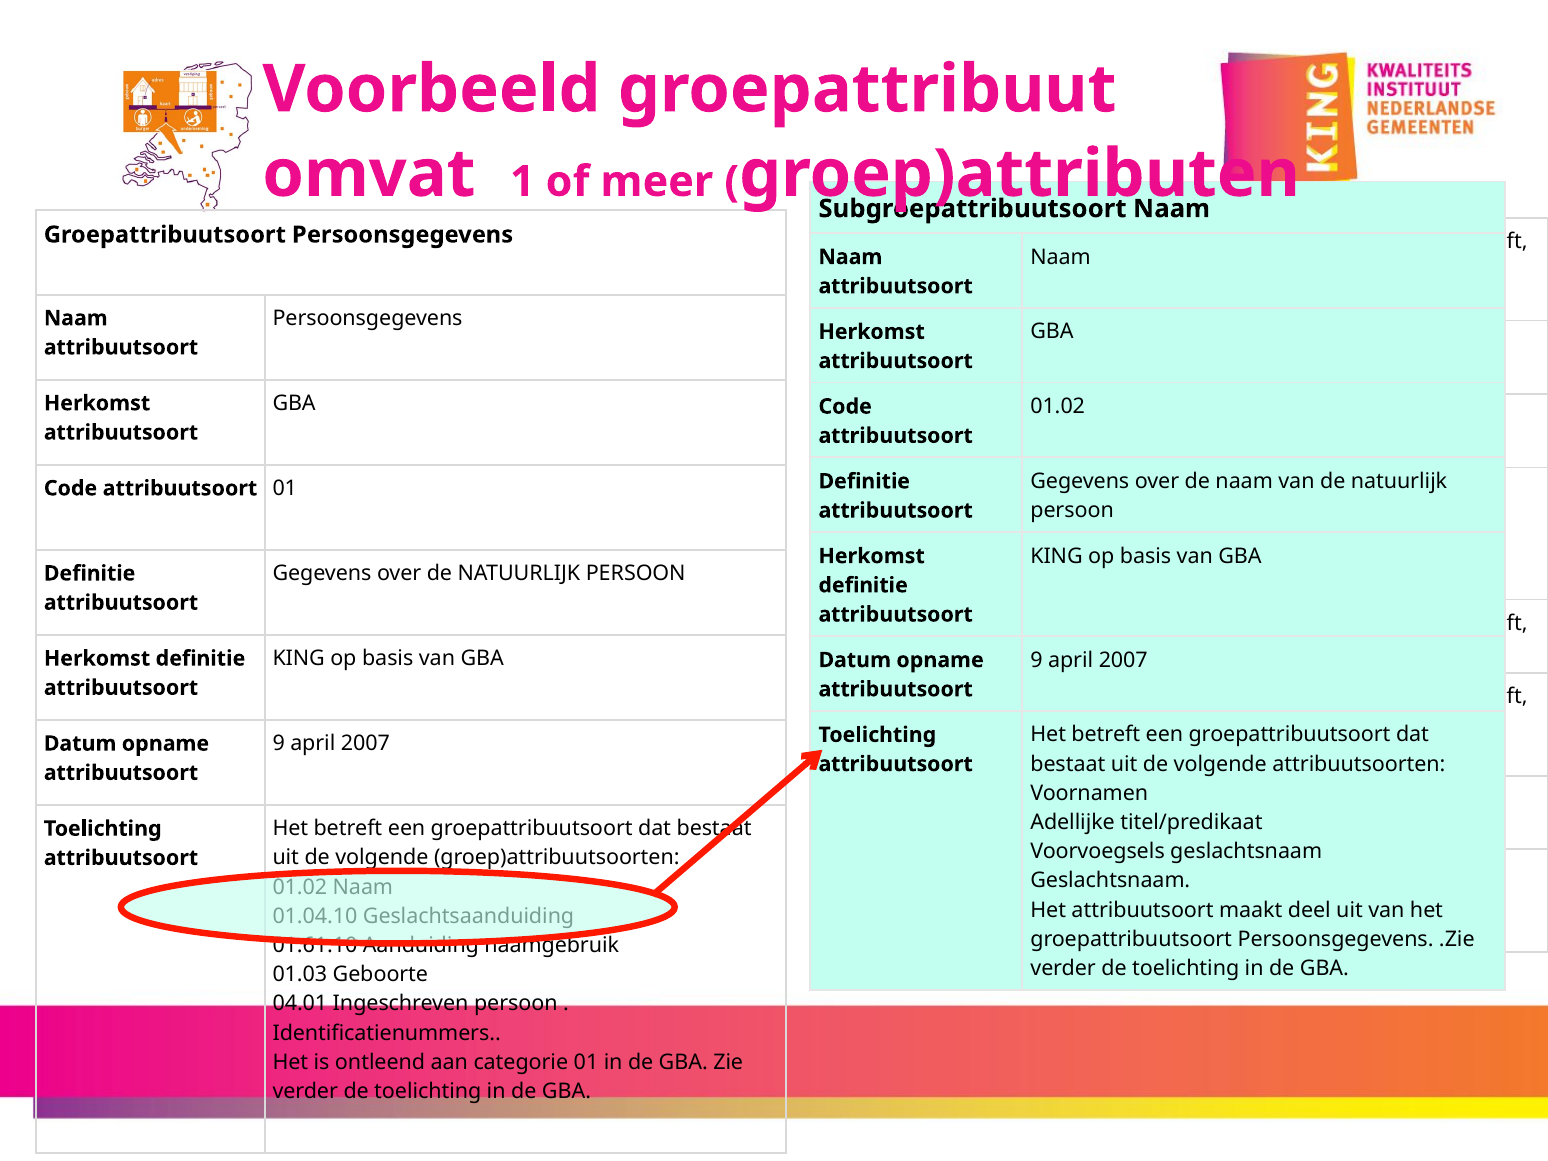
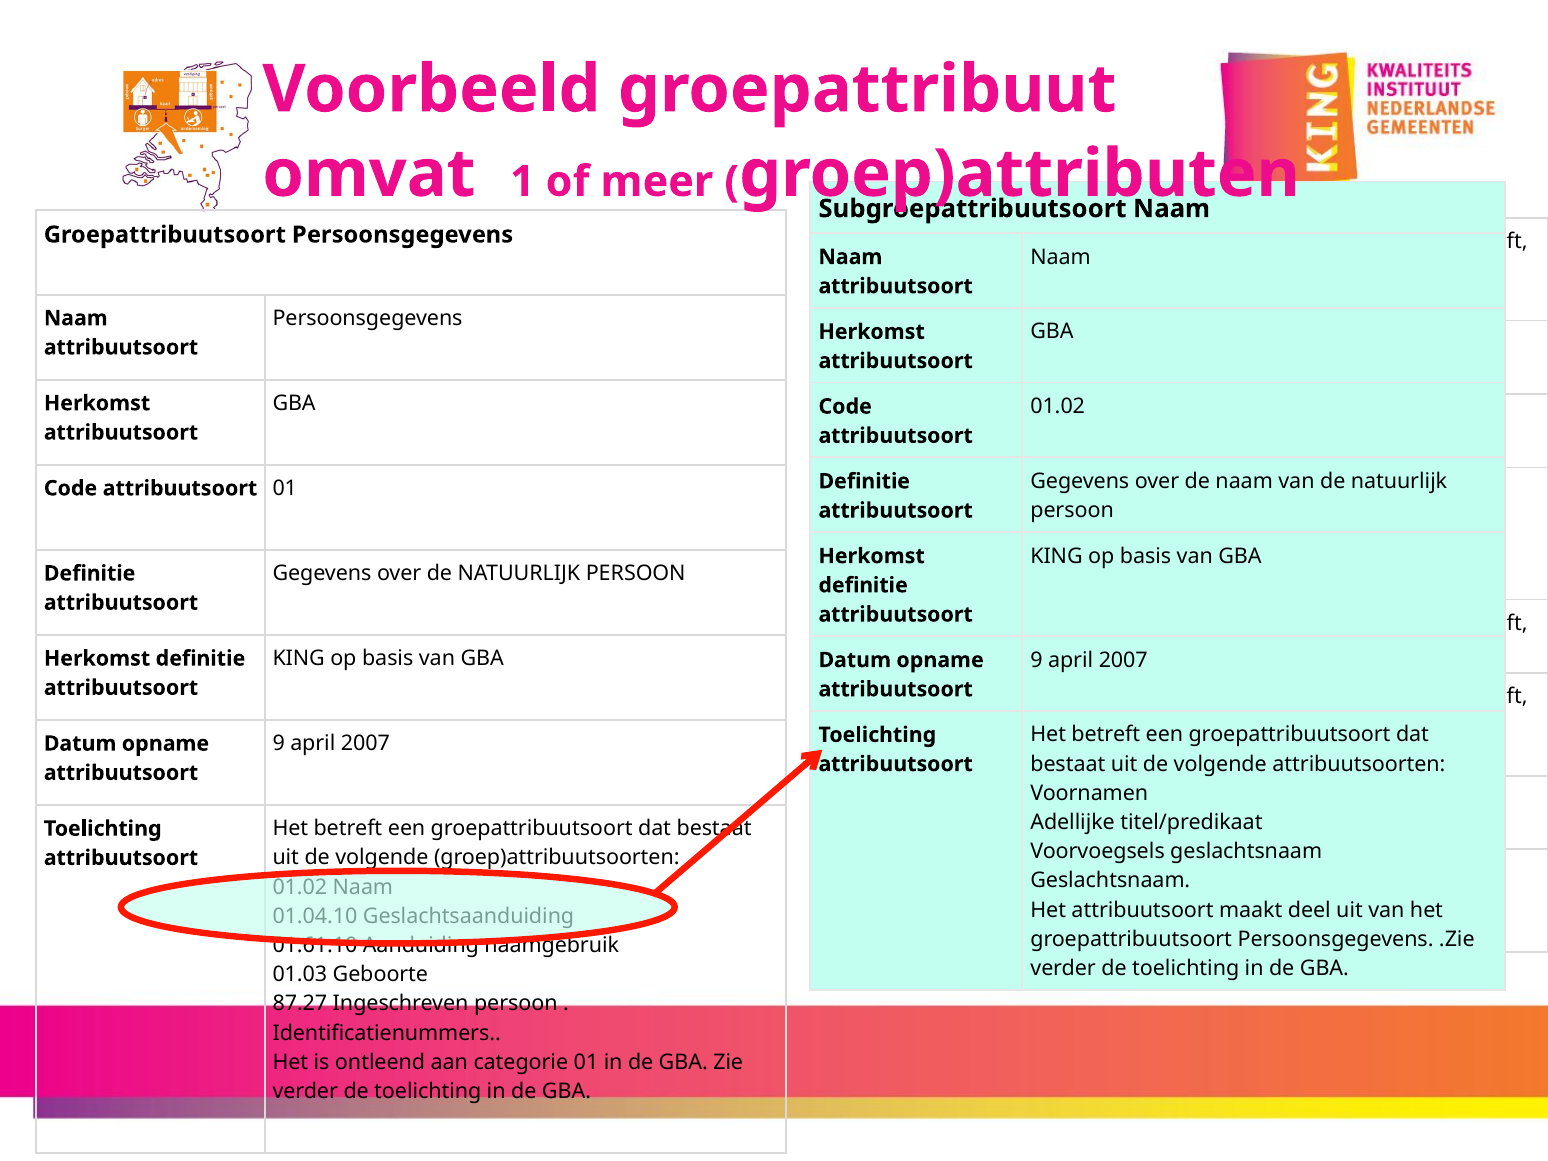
04.01: 04.01 -> 87.27
